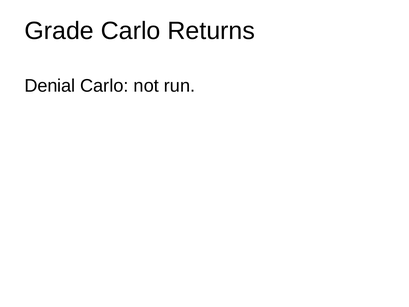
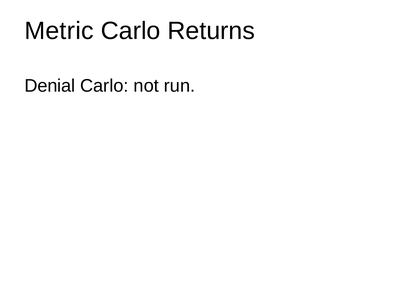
Grade: Grade -> Metric
